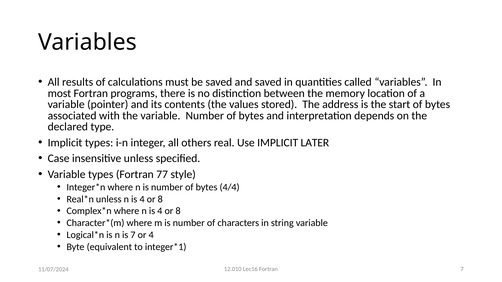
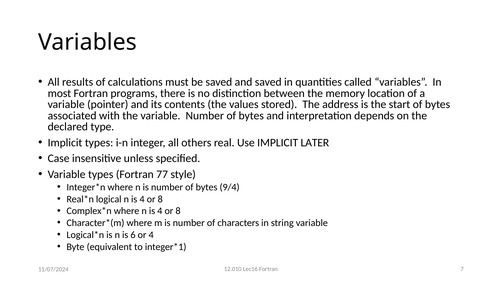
4/4: 4/4 -> 9/4
unless at (109, 199): unless -> logical
is 7: 7 -> 6
